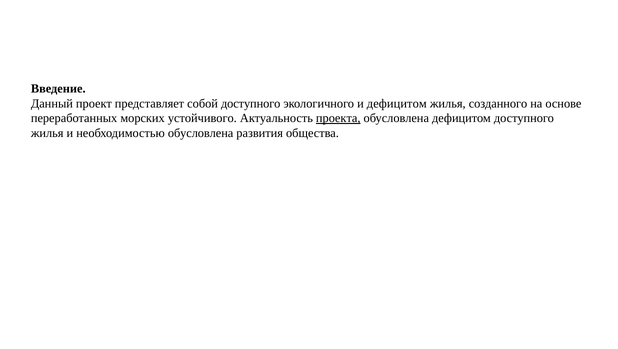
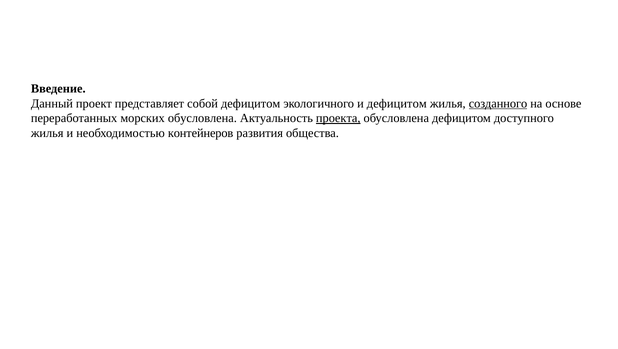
собой доступного: доступного -> дефицитом
созданного underline: none -> present
морских устойчивого: устойчивого -> обусловлена
необходимостью обусловлена: обусловлена -> контейнеров
